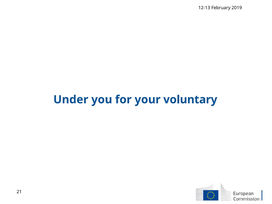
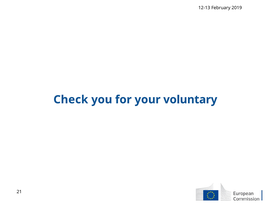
Under: Under -> Check
